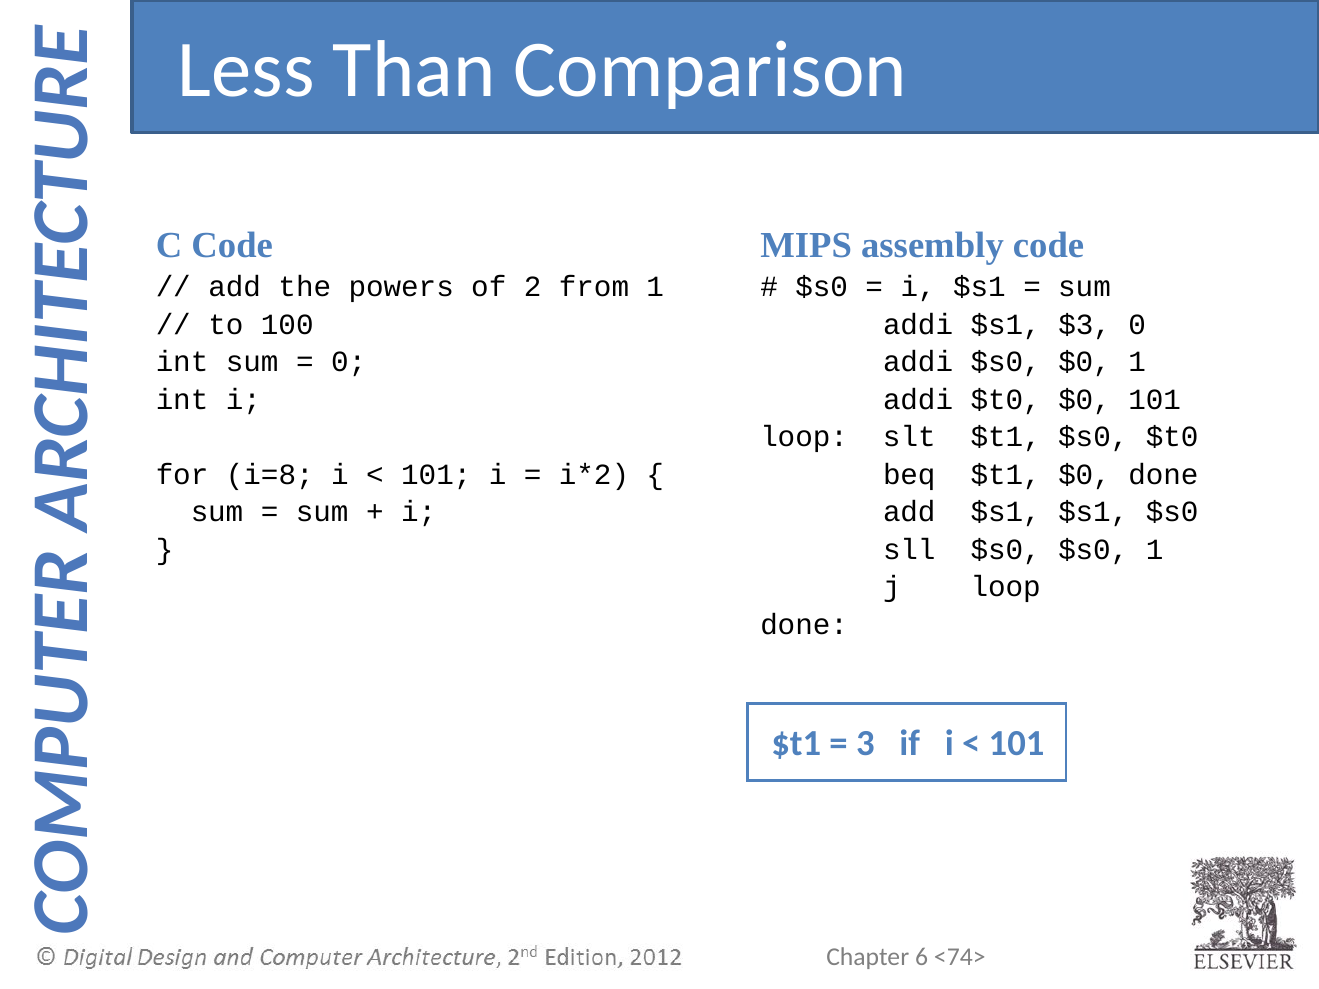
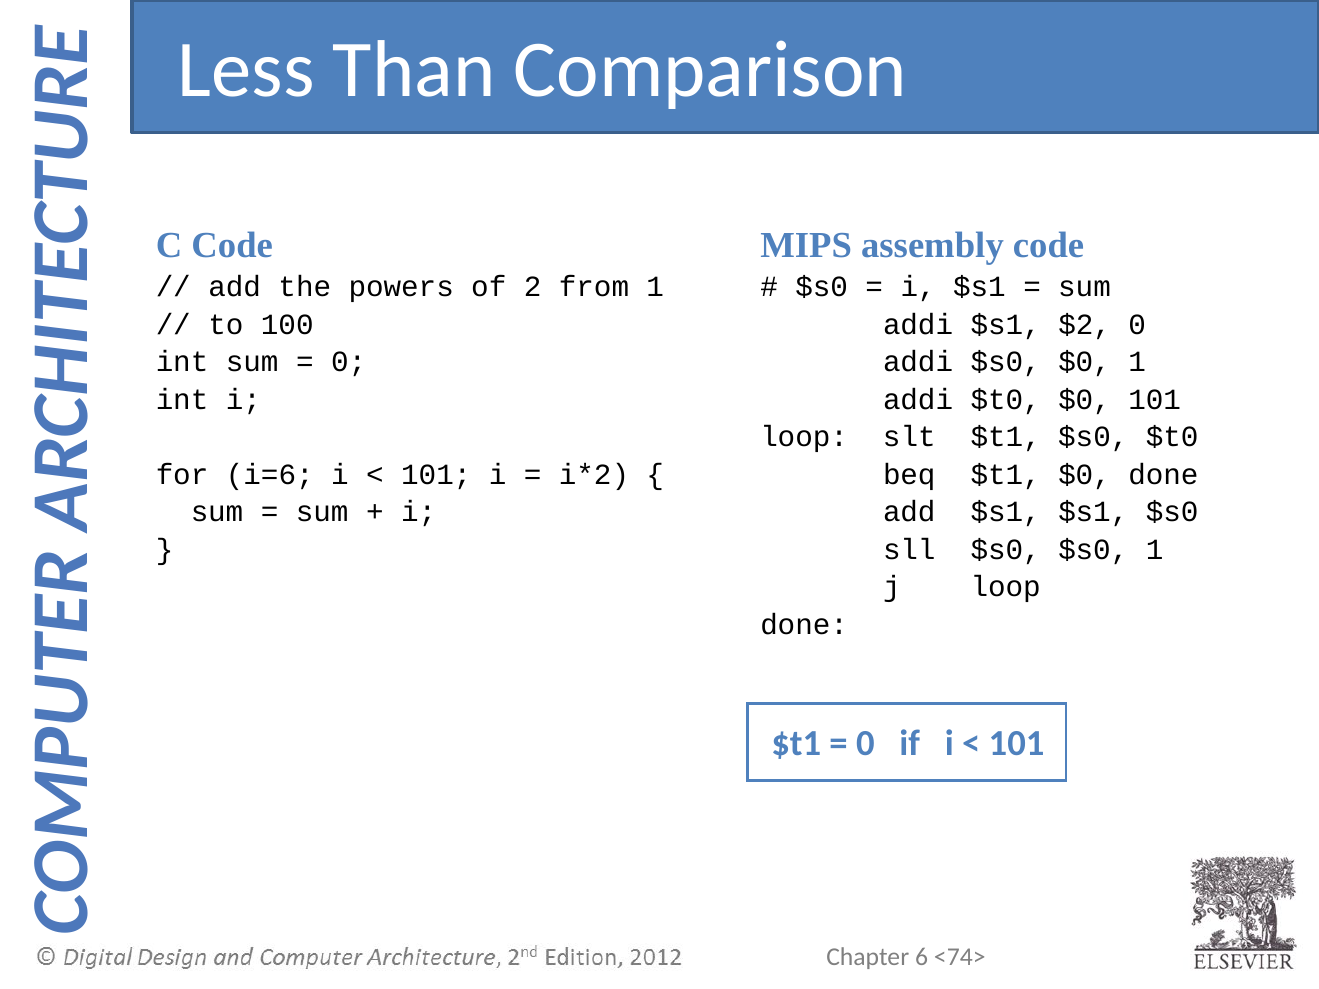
$3: $3 -> $2
i=8: i=8 -> i=6
3 at (865, 743): 3 -> 0
